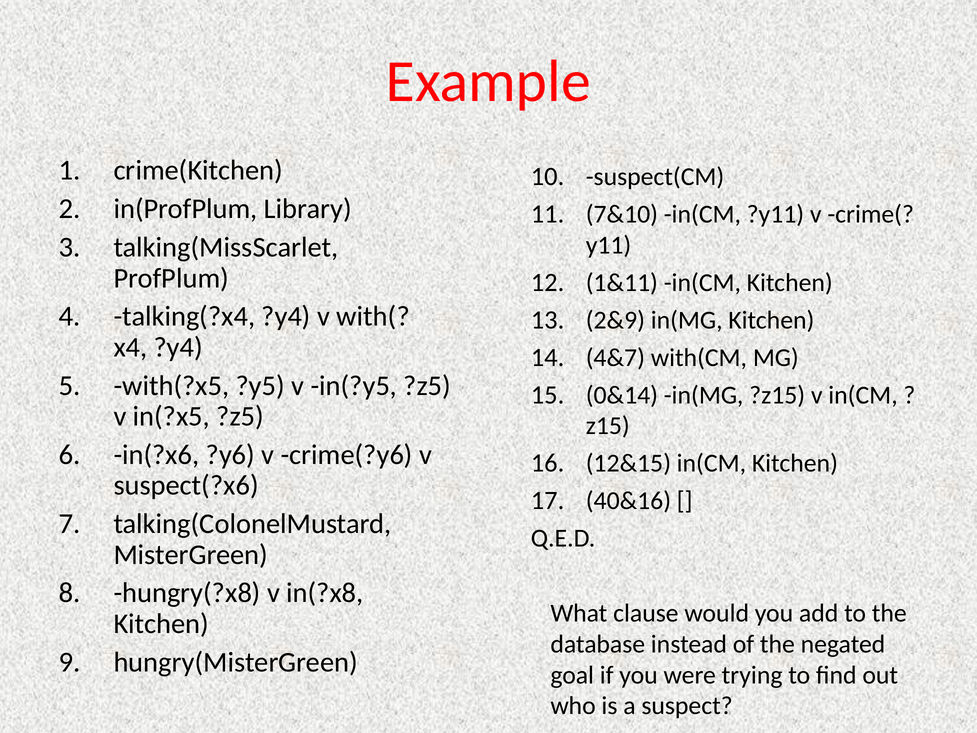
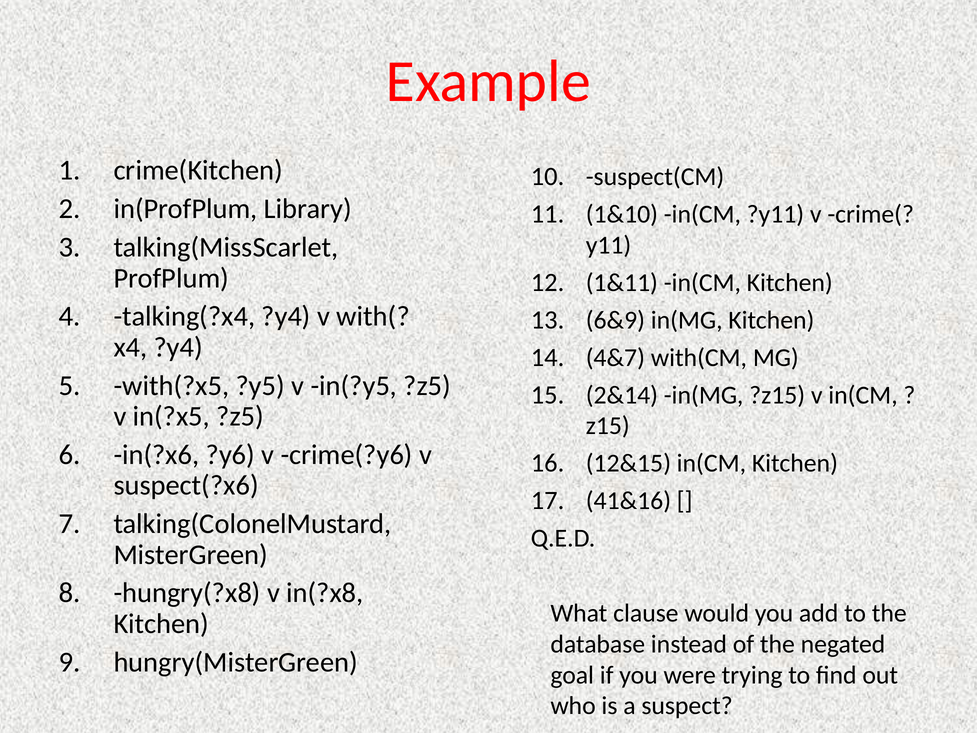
7&10: 7&10 -> 1&10
2&9: 2&9 -> 6&9
0&14: 0&14 -> 2&14
40&16: 40&16 -> 41&16
